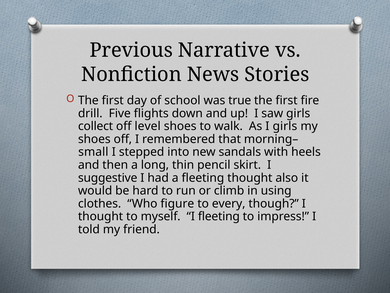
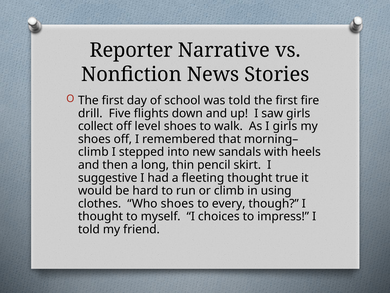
Previous: Previous -> Reporter
was true: true -> told
small at (93, 152): small -> climb
also: also -> true
Who figure: figure -> shoes
I fleeting: fleeting -> choices
